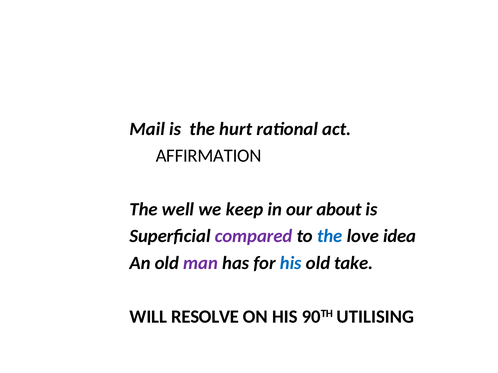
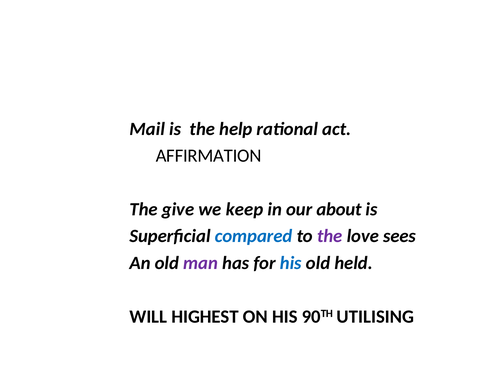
hurt: hurt -> help
well: well -> give
compared colour: purple -> blue
the at (330, 236) colour: blue -> purple
idea: idea -> sees
take: take -> held
RESOLVE: RESOLVE -> HIGHEST
